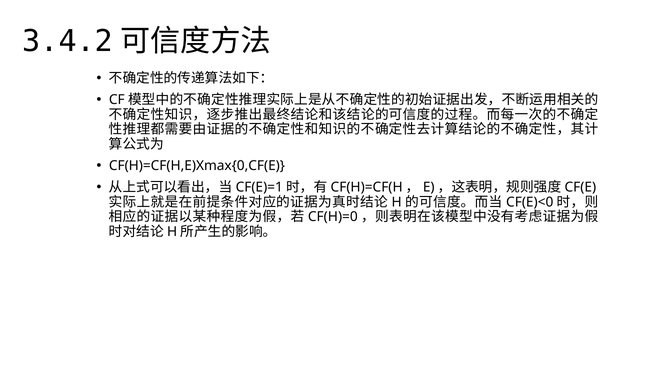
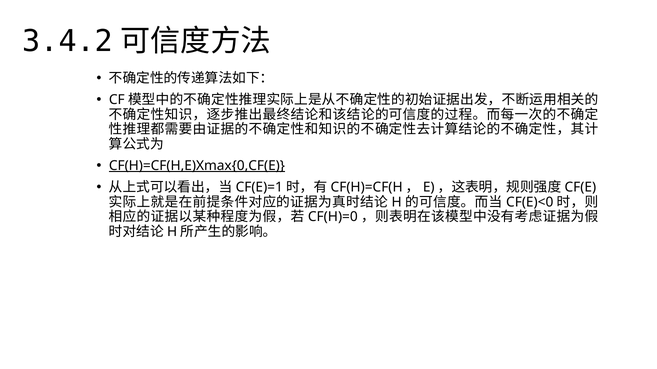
CF(H)=CF(H,E)Xmax{0,CF(E underline: none -> present
